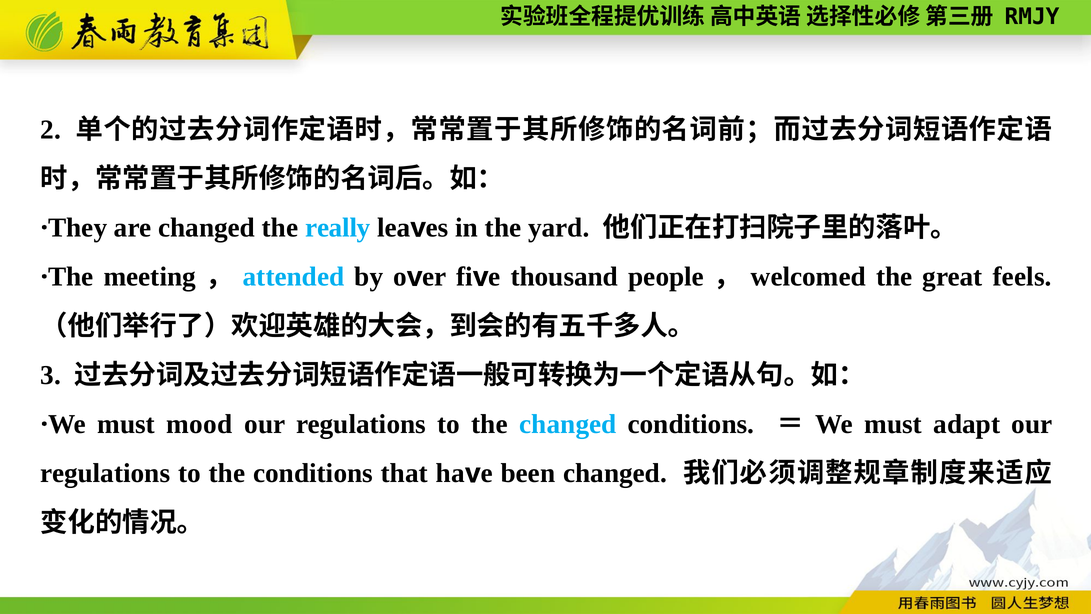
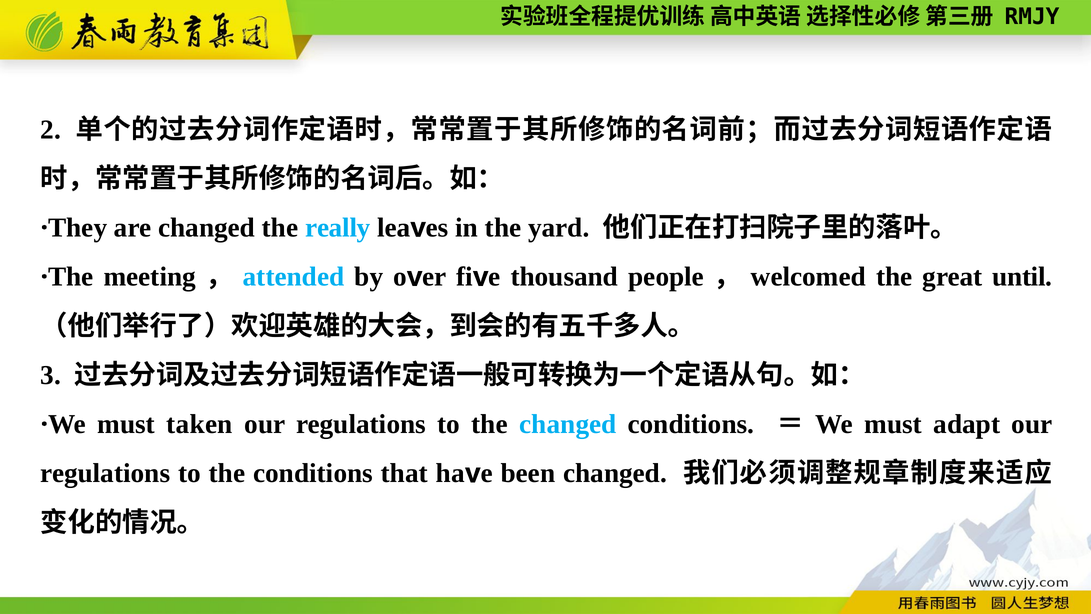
feels: feels -> until
mood: mood -> taken
